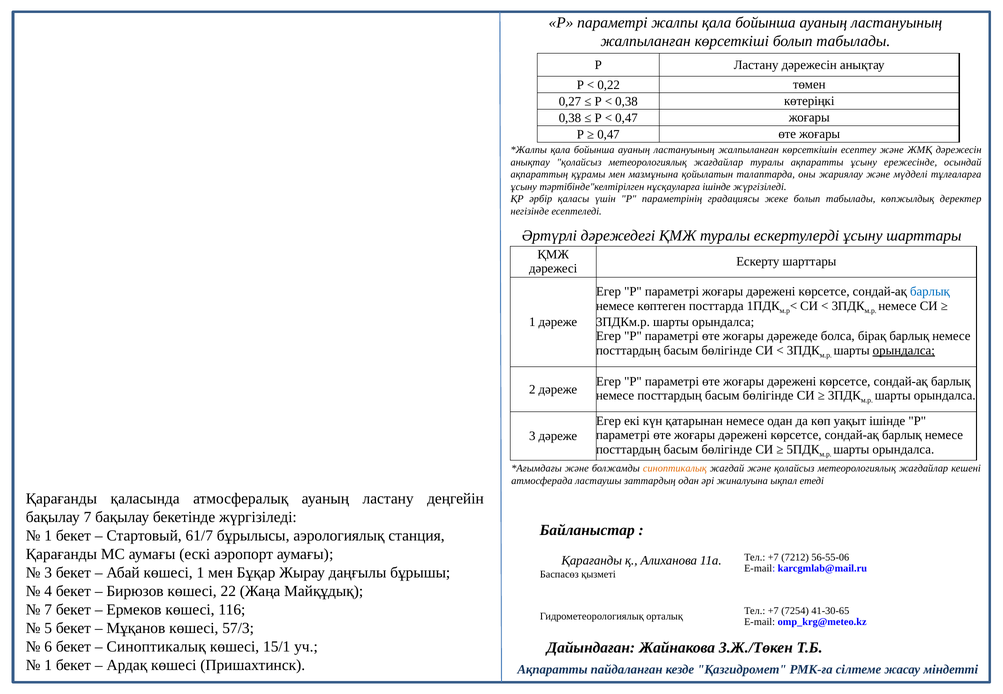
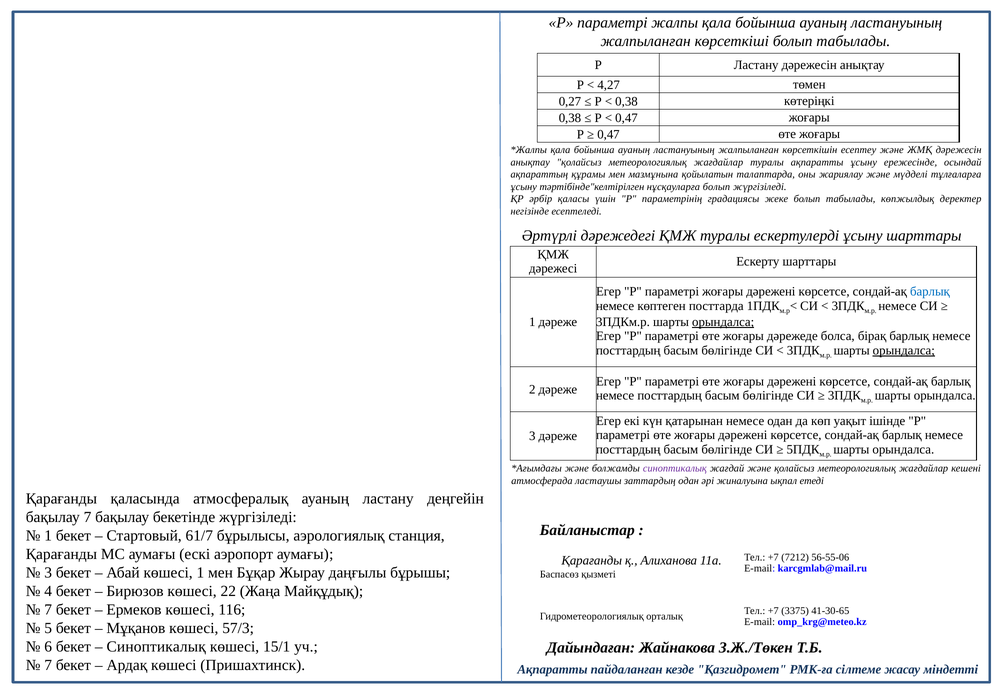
0,22: 0,22 -> 4,27
нұсқауларға ішінде: ішінде -> болып
орындалса at (723, 322) underline: none -> present
синоптикалық at (675, 469) colour: orange -> purple
7254: 7254 -> 3375
1 at (48, 666): 1 -> 7
